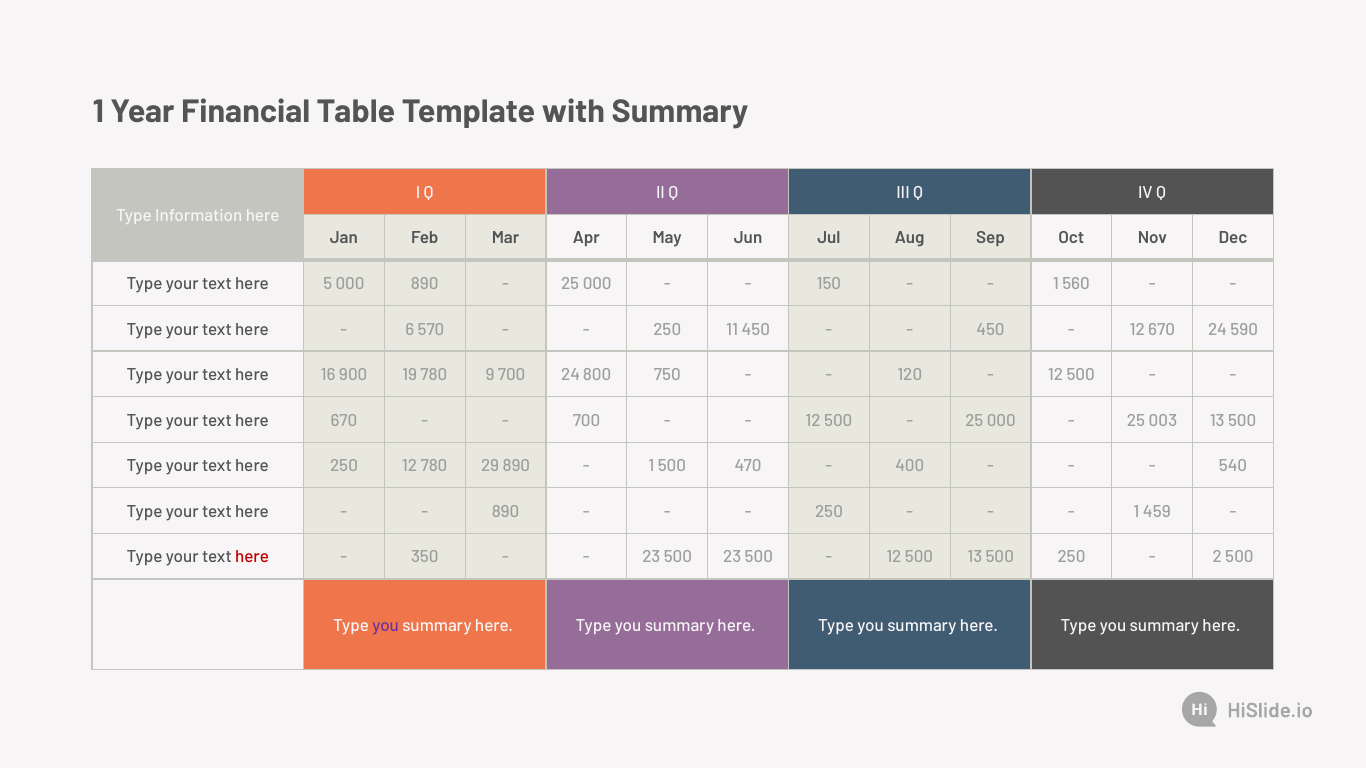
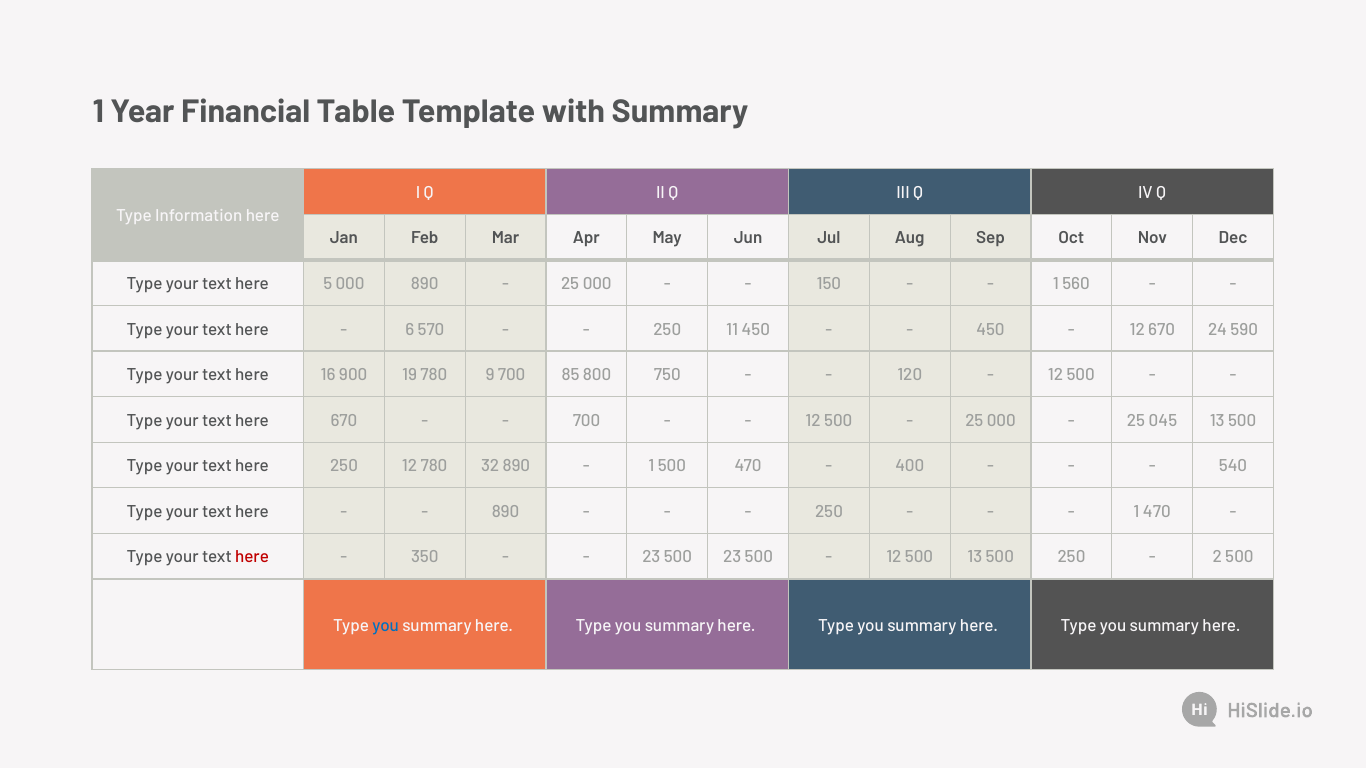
700 24: 24 -> 85
003: 003 -> 045
29: 29 -> 32
1 459: 459 -> 470
you at (386, 626) colour: purple -> blue
